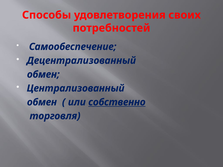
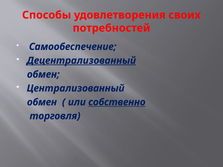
Децентрализованный underline: none -> present
